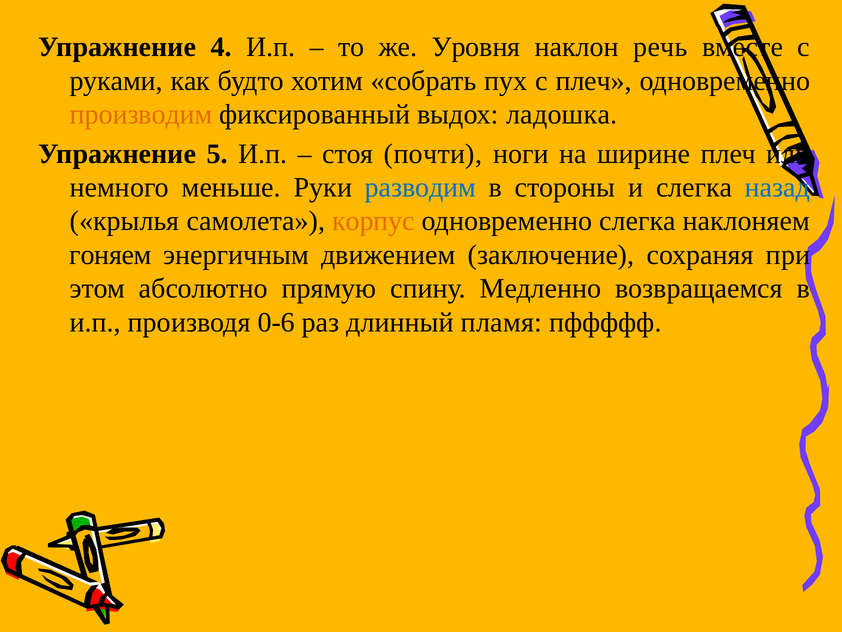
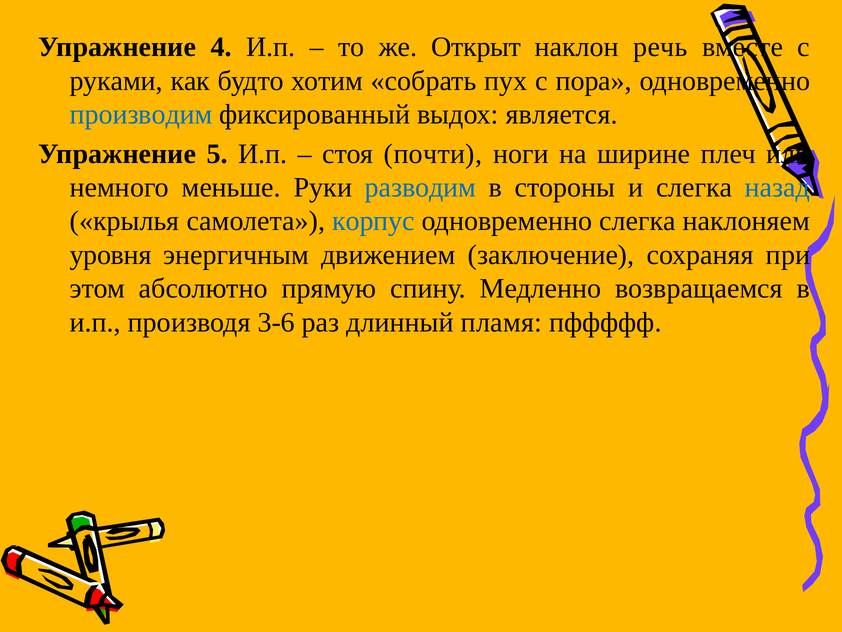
Уровня: Уровня -> Открыт
с плеч: плеч -> пора
производим colour: orange -> blue
ладошка: ладошка -> является
корпус colour: orange -> blue
гоняем: гоняем -> уровня
0-6: 0-6 -> 3-6
